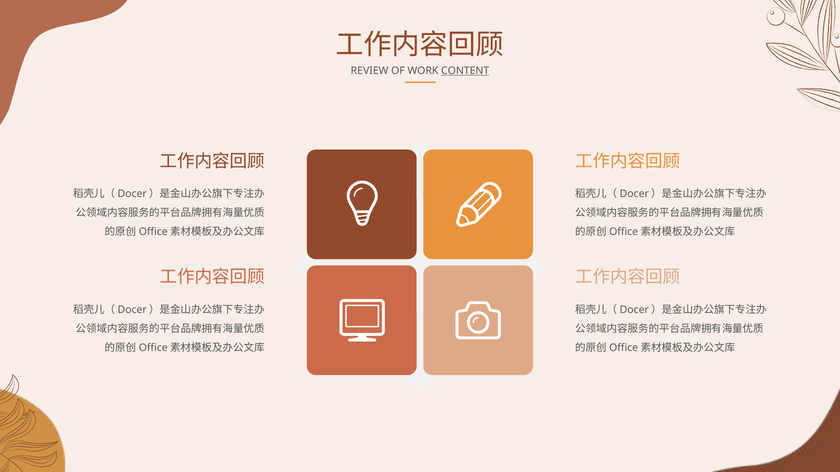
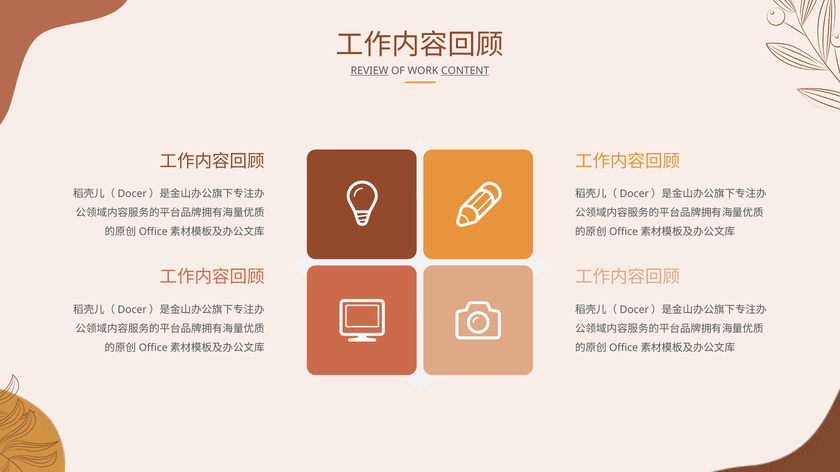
REVIEW underline: none -> present
